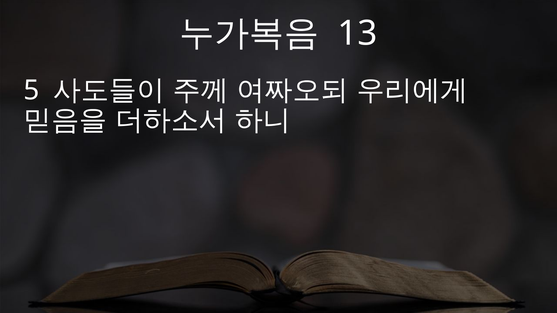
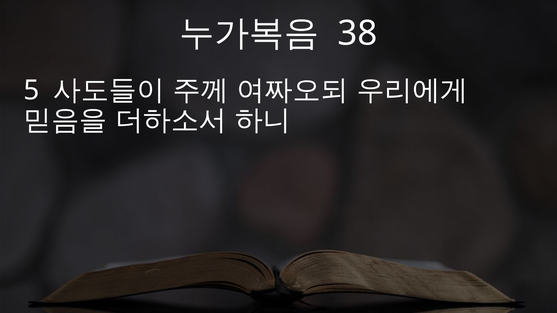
13: 13 -> 38
